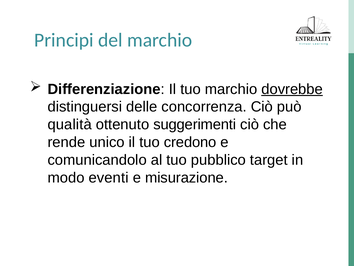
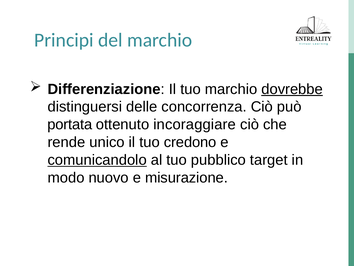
qualità: qualità -> portata
suggerimenti: suggerimenti -> incoraggiare
comunicandolo underline: none -> present
eventi: eventi -> nuovo
